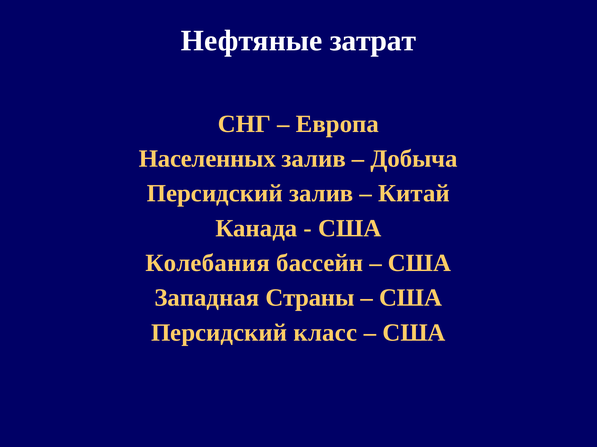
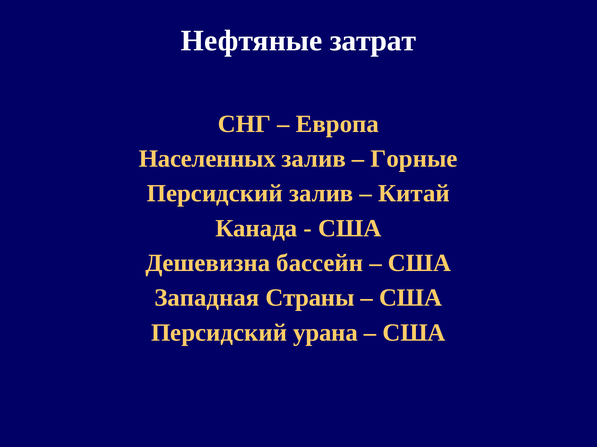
Добыча: Добыча -> Горные
Колебания: Колебания -> Дешевизна
класс: класс -> урана
